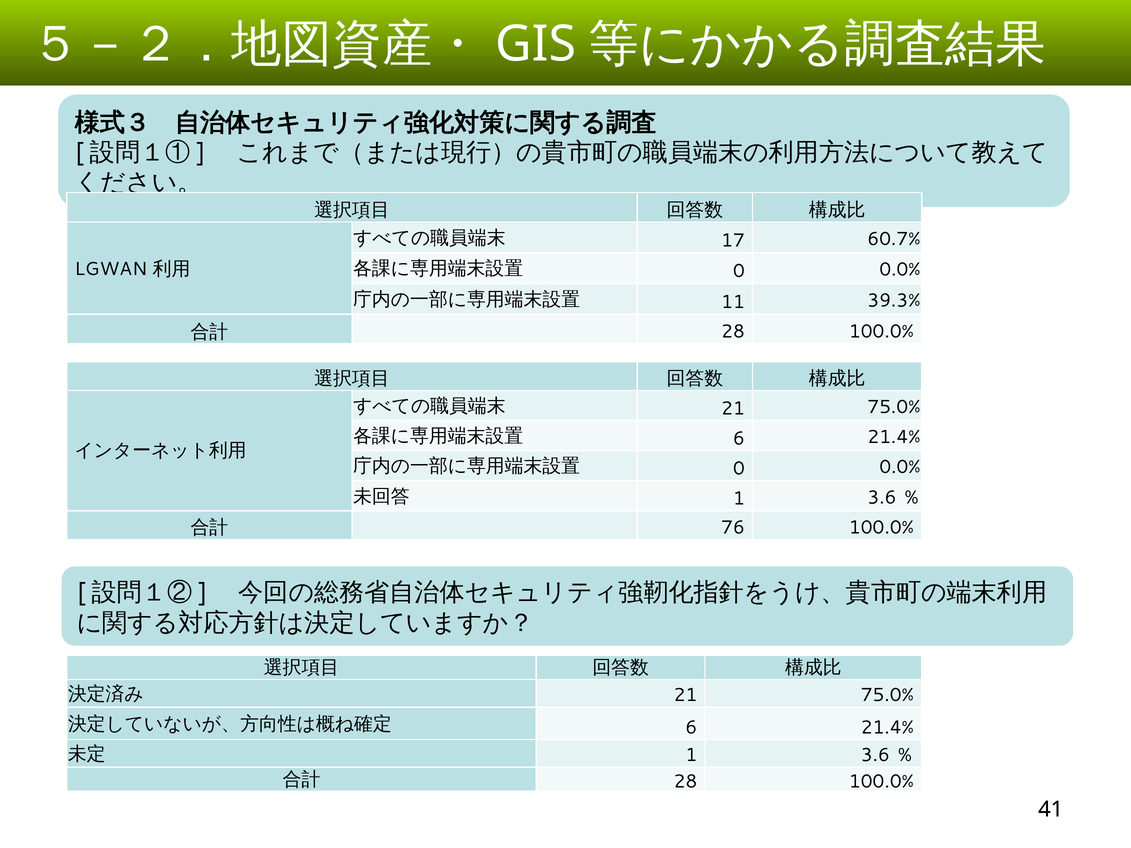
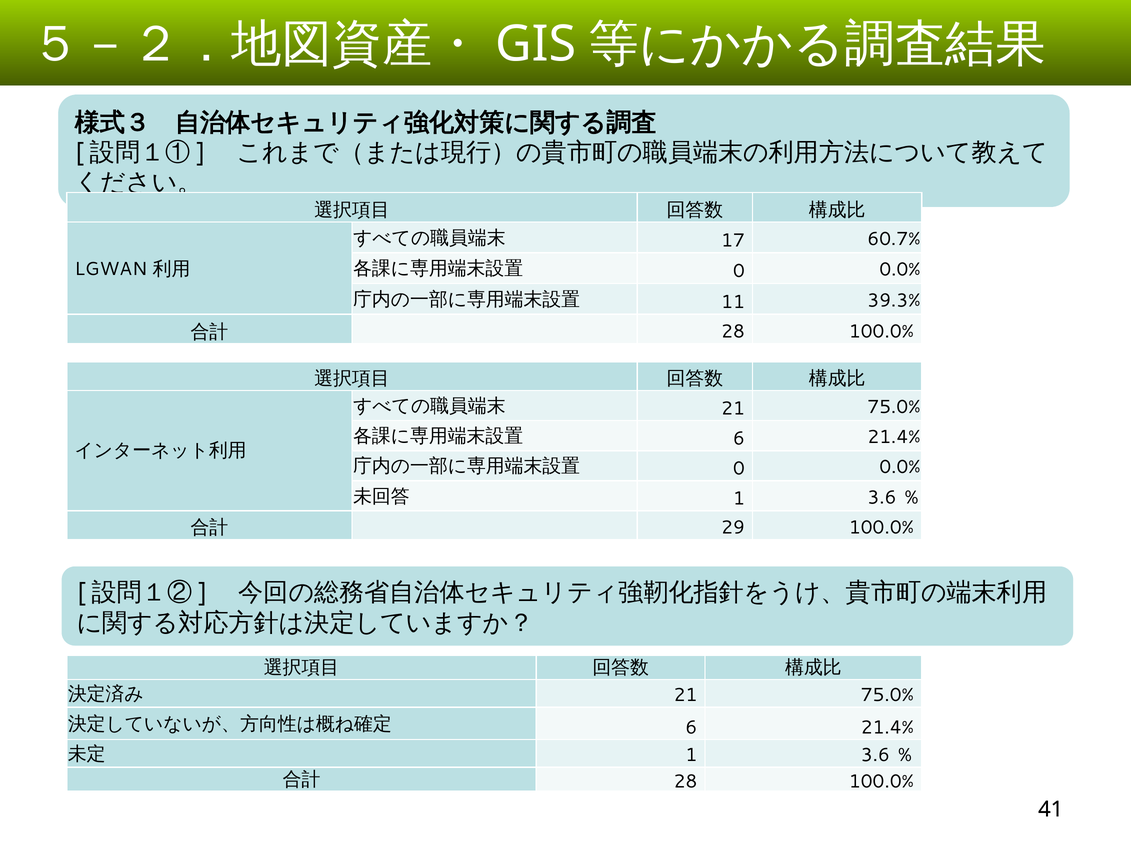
76: 76 -> 29
